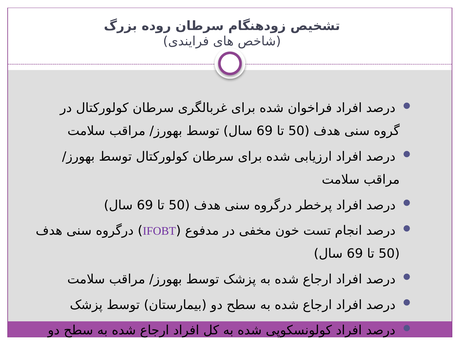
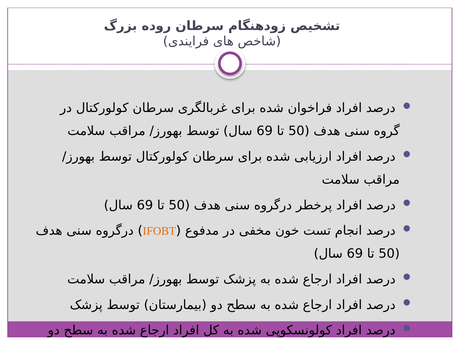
IFOBT colour: purple -> orange
